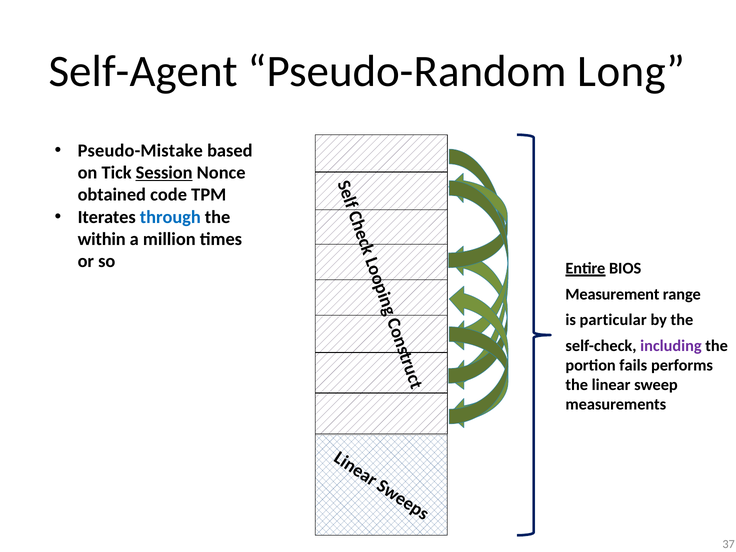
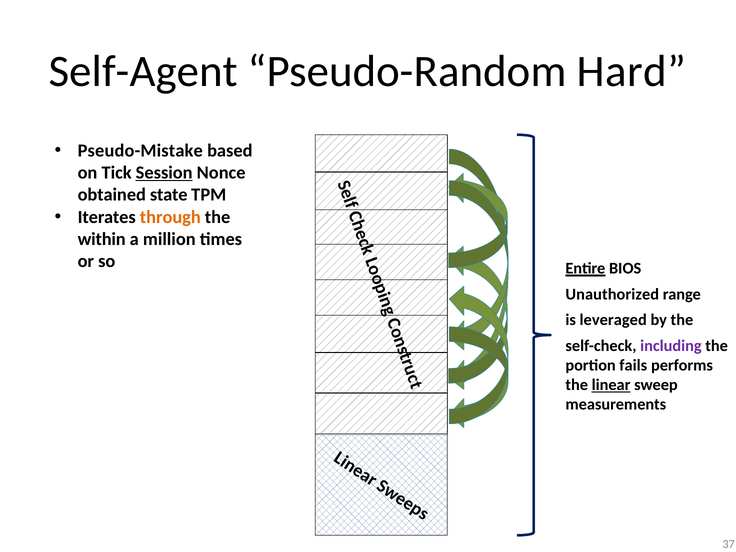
Long: Long -> Hard
code: code -> state
through colour: blue -> orange
Measurement: Measurement -> Unauthorized
particular: particular -> leveraged
linear underline: none -> present
